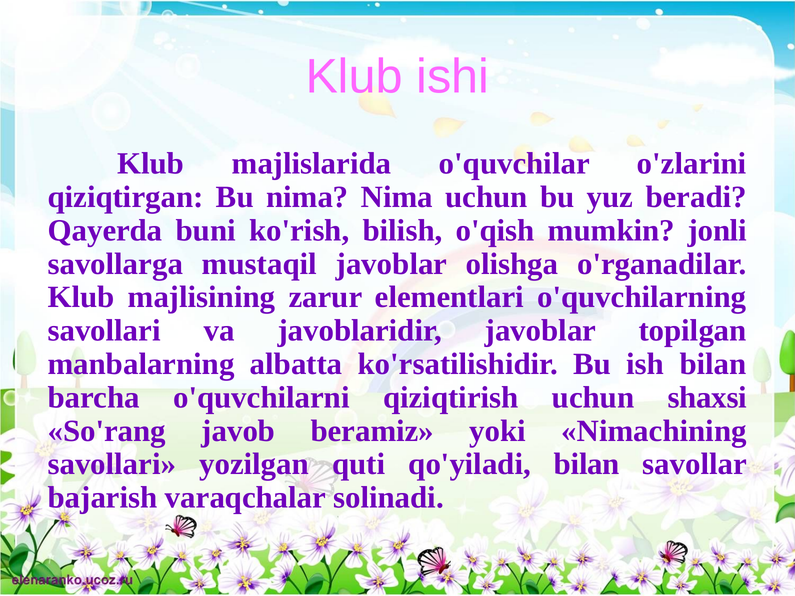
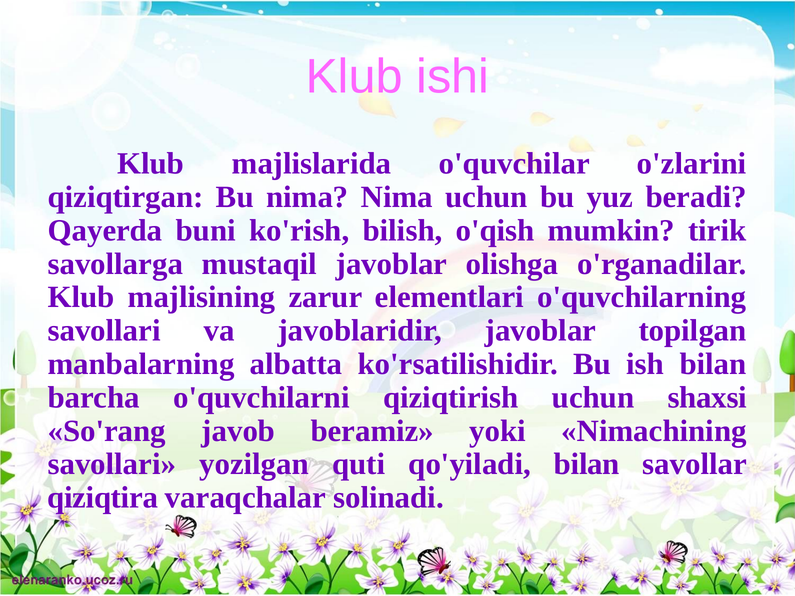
jonli: jonli -> tirik
bajarish: bajarish -> qiziqtira
